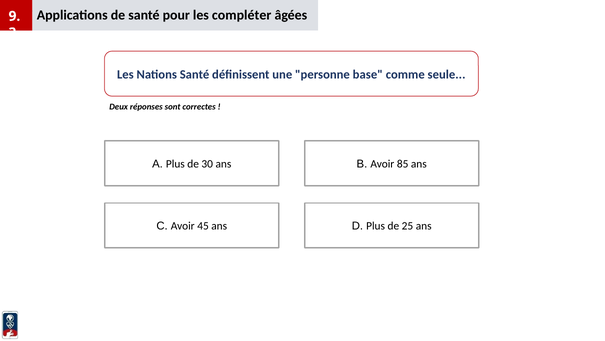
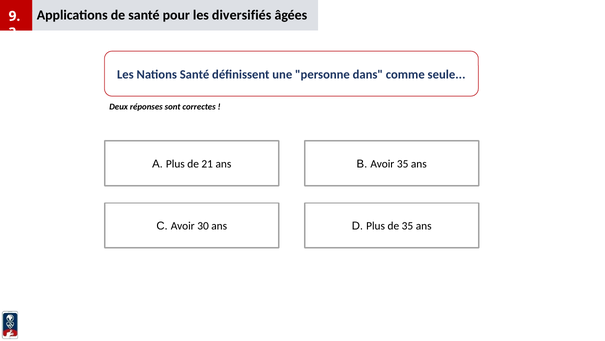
compléter: compléter -> diversifiés
base: base -> dans
30: 30 -> 21
Avoir 85: 85 -> 35
45: 45 -> 30
de 25: 25 -> 35
